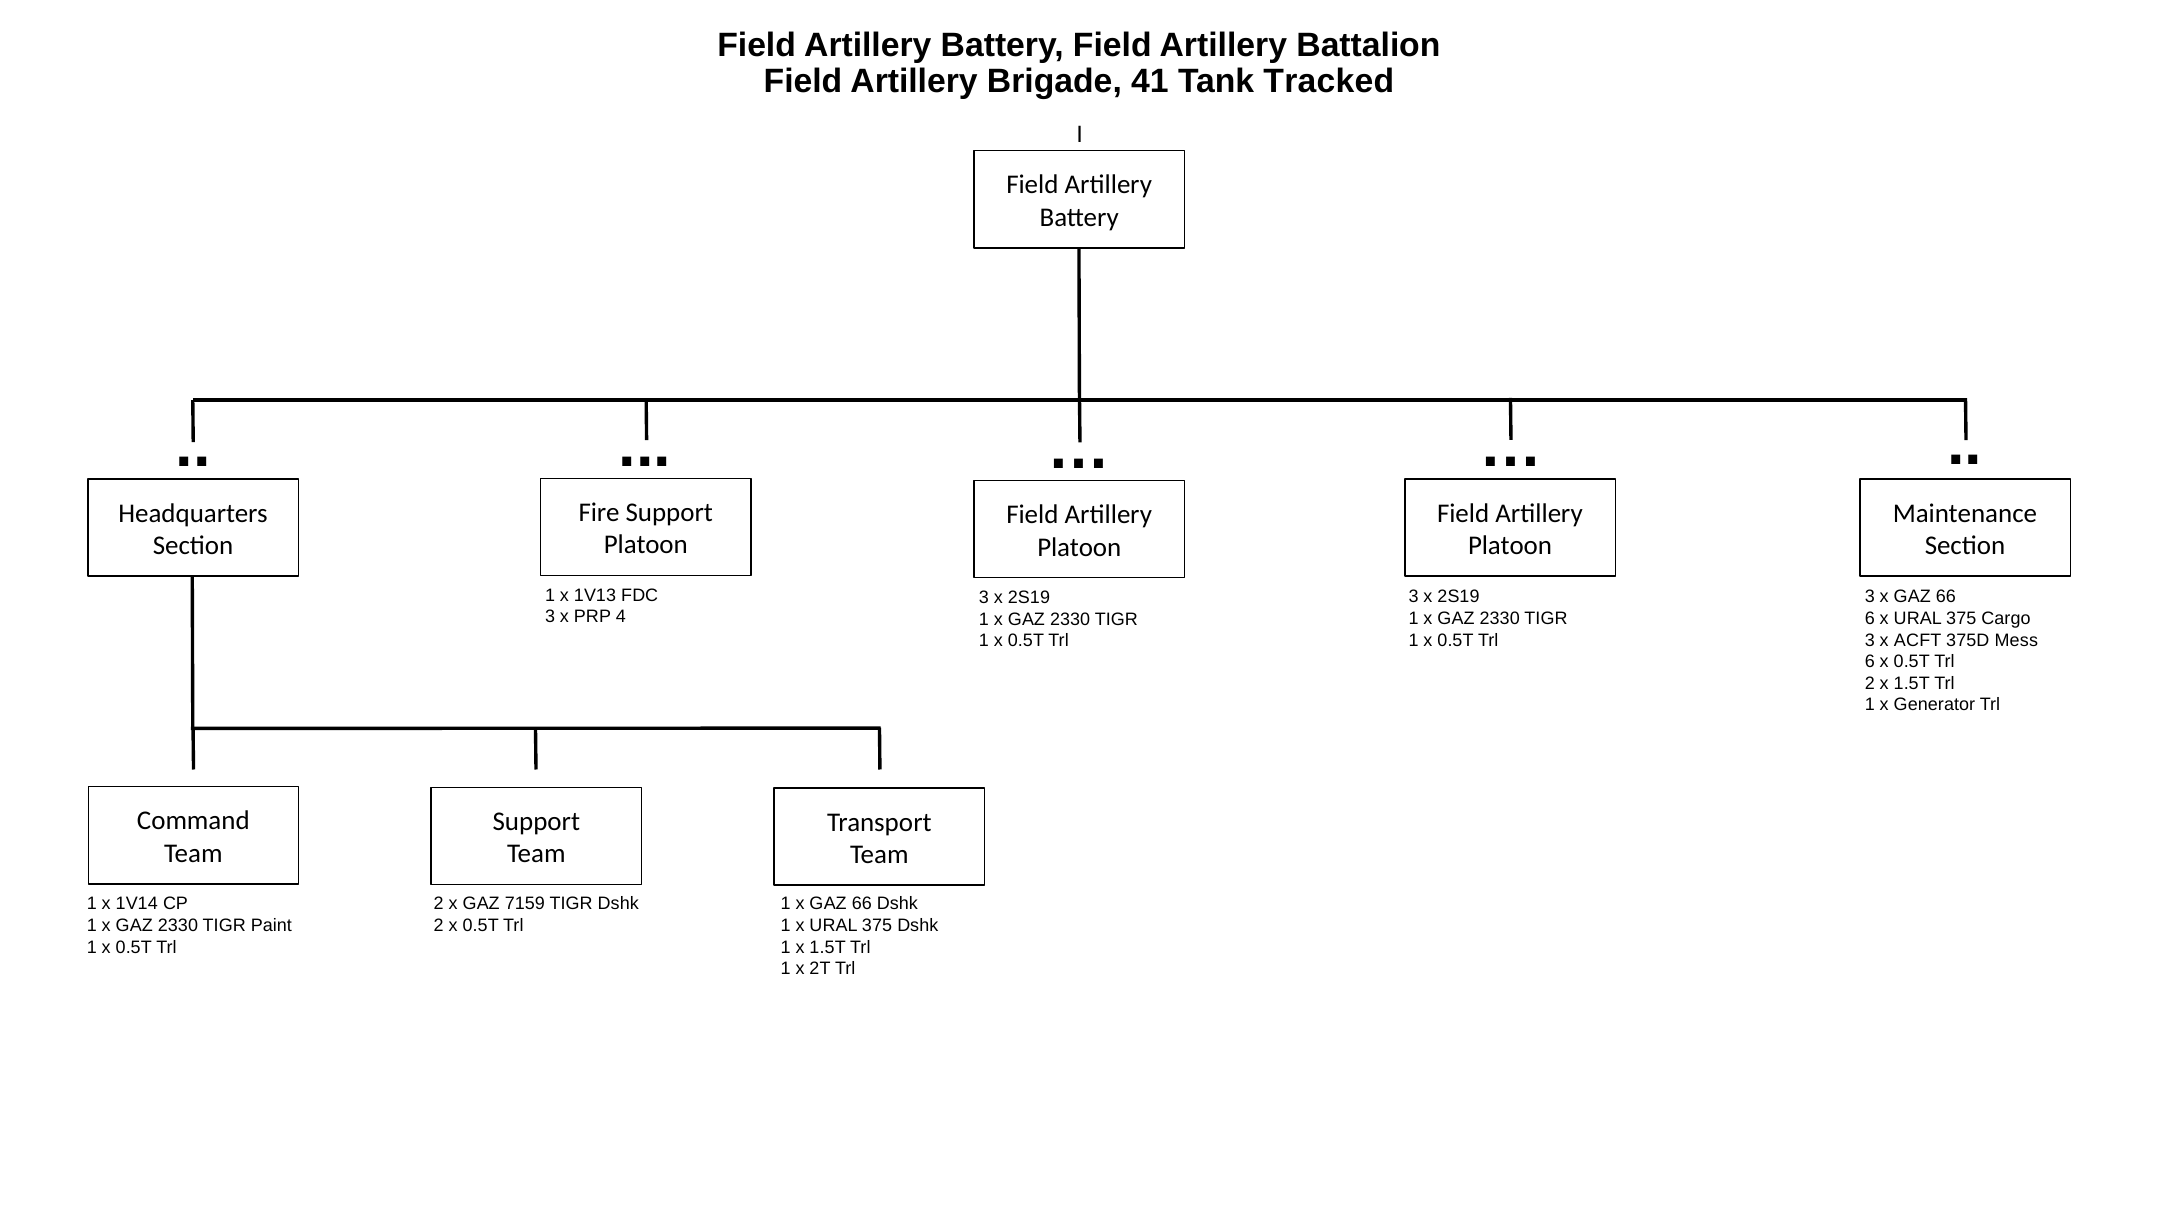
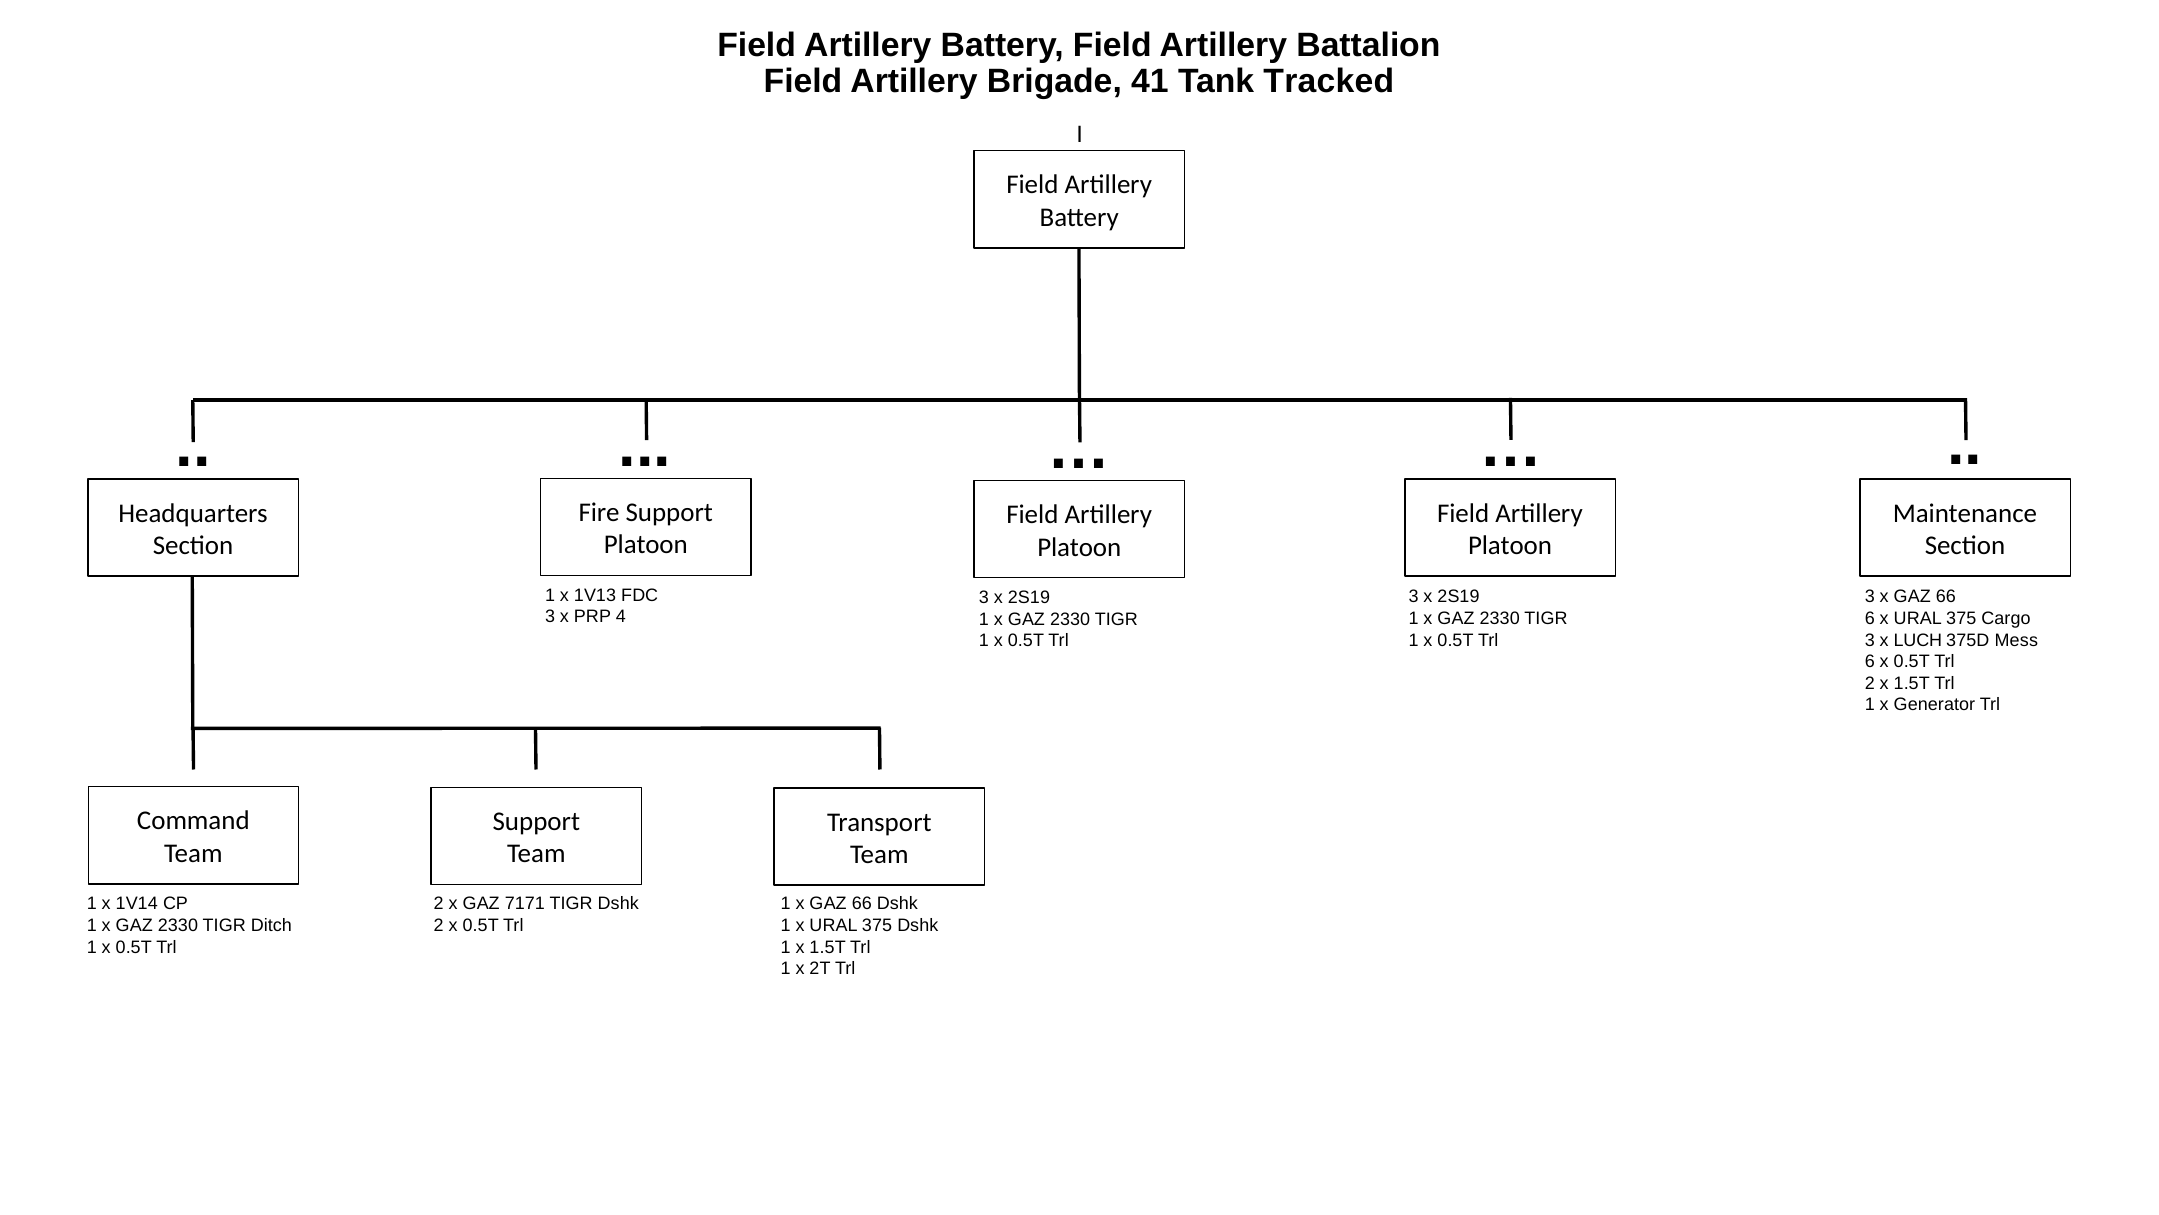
ACFT: ACFT -> LUCH
7159: 7159 -> 7171
Paint: Paint -> Ditch
